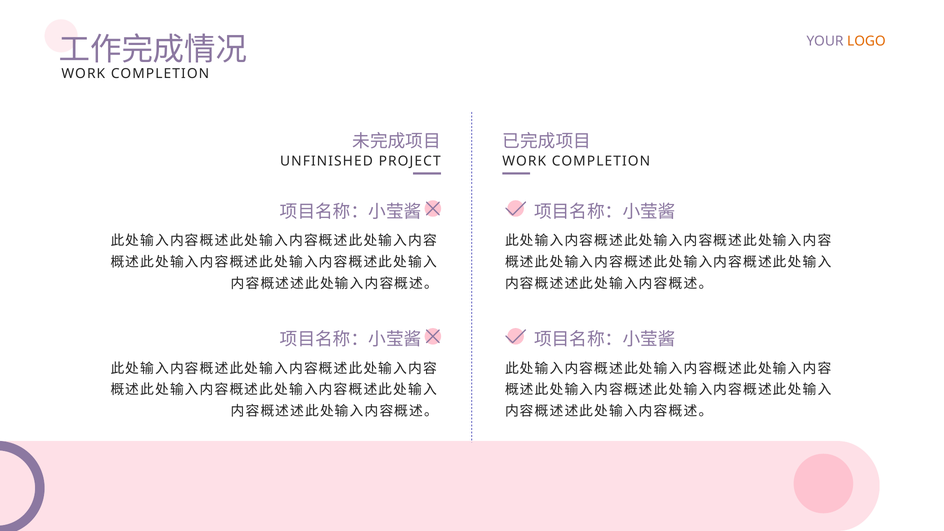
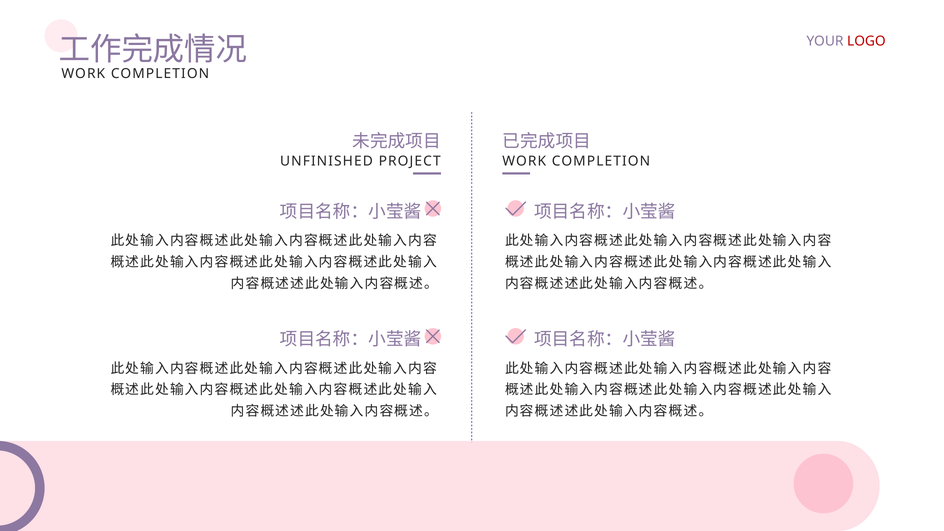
LOGO colour: orange -> red
